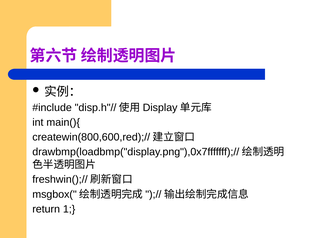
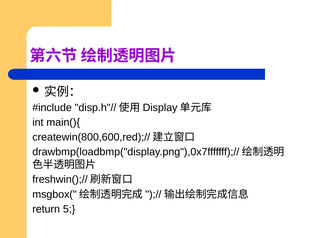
1: 1 -> 5
